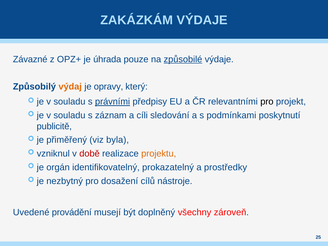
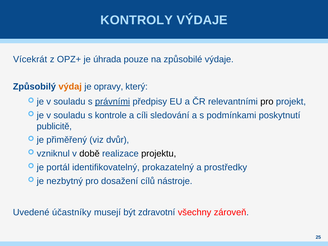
ZAKÁZKÁM: ZAKÁZKÁM -> KONTROLY
Závazné: Závazné -> Vícekrát
způsobilé underline: present -> none
záznam: záznam -> kontrole
byla: byla -> dvůr
době colour: red -> black
projektu colour: orange -> black
orgán: orgán -> portál
provádění: provádění -> účastníky
doplněný: doplněný -> zdravotní
